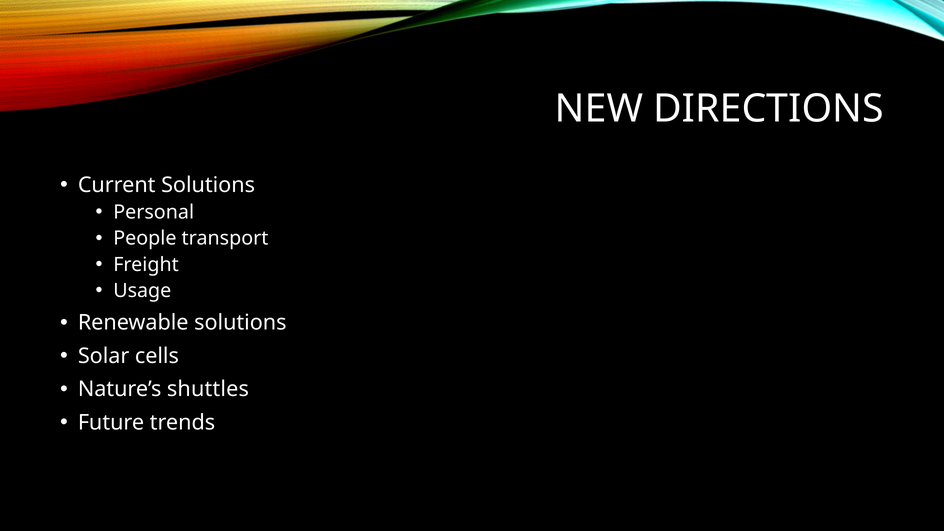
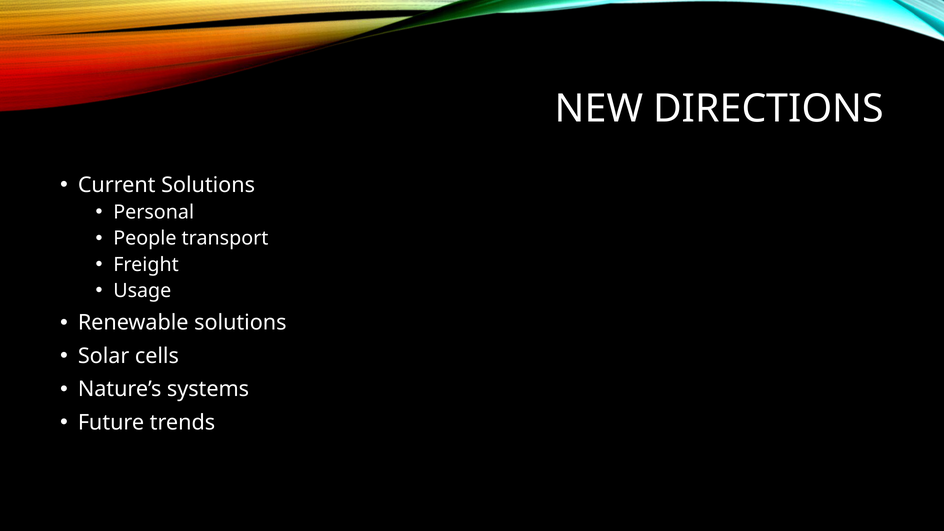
shuttles: shuttles -> systems
